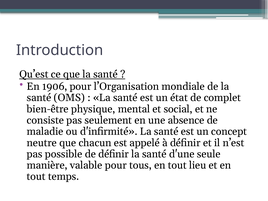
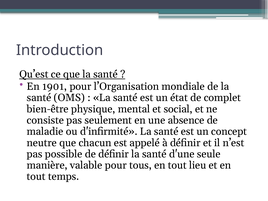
1906: 1906 -> 1901
